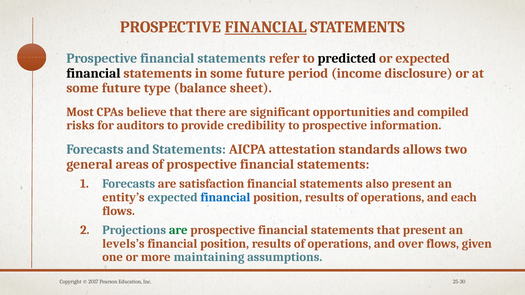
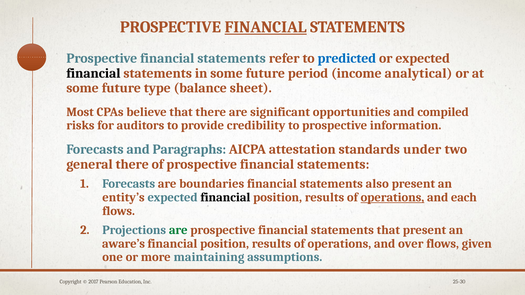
predicted colour: black -> blue
disclosure: disclosure -> analytical
and Statements: Statements -> Paragraphs
allows: allows -> under
general areas: areas -> there
satisfaction: satisfaction -> boundaries
financial at (225, 198) colour: blue -> black
operations at (392, 198) underline: none -> present
levels’s: levels’s -> aware’s
